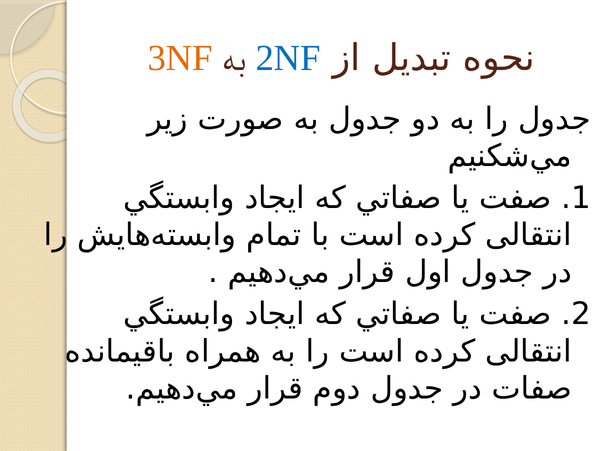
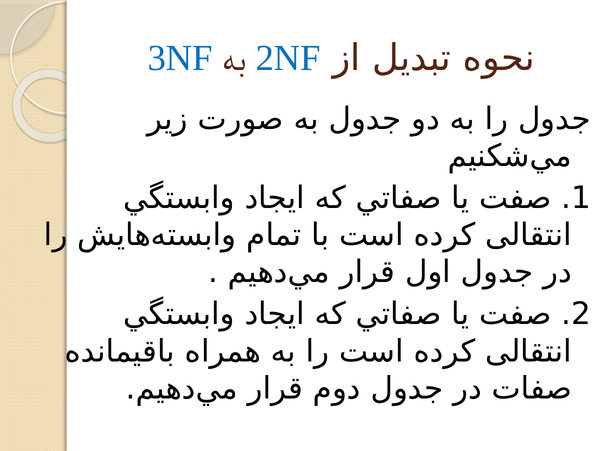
3NF colour: orange -> blue
